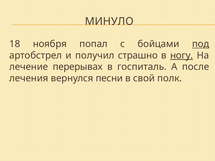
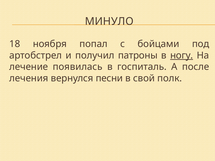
под underline: present -> none
страшно: страшно -> патроны
перерывах: перерывах -> появилась
